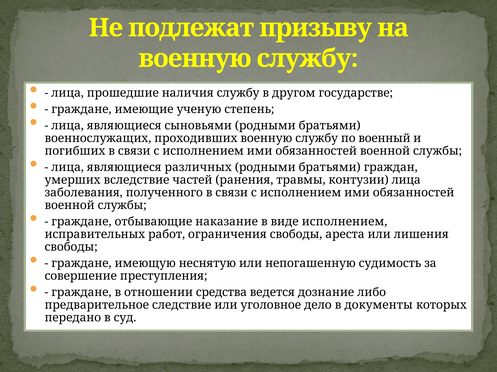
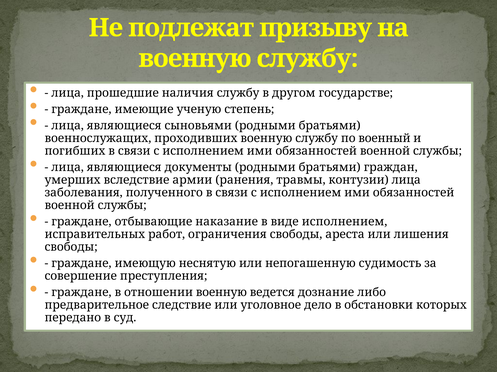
различных: различных -> документы
частей: частей -> армии
отношении средства: средства -> военную
документы: документы -> обстановки
